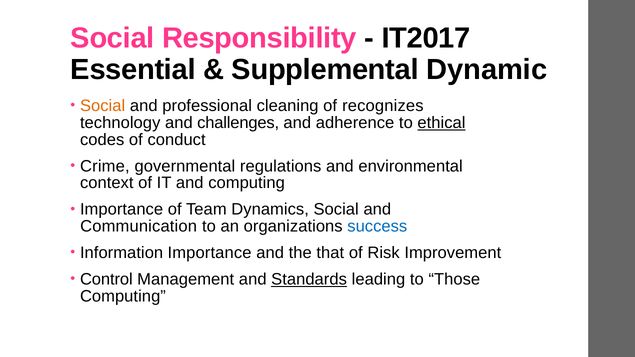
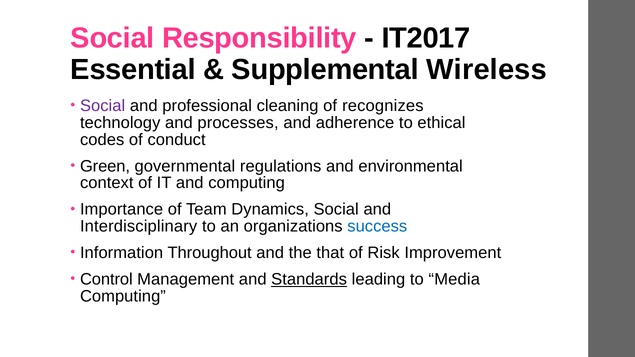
Dynamic: Dynamic -> Wireless
Social at (103, 106) colour: orange -> purple
challenges: challenges -> processes
ethical underline: present -> none
Crime: Crime -> Green
Communication: Communication -> Interdisciplinary
Information Importance: Importance -> Throughout
Those: Those -> Media
